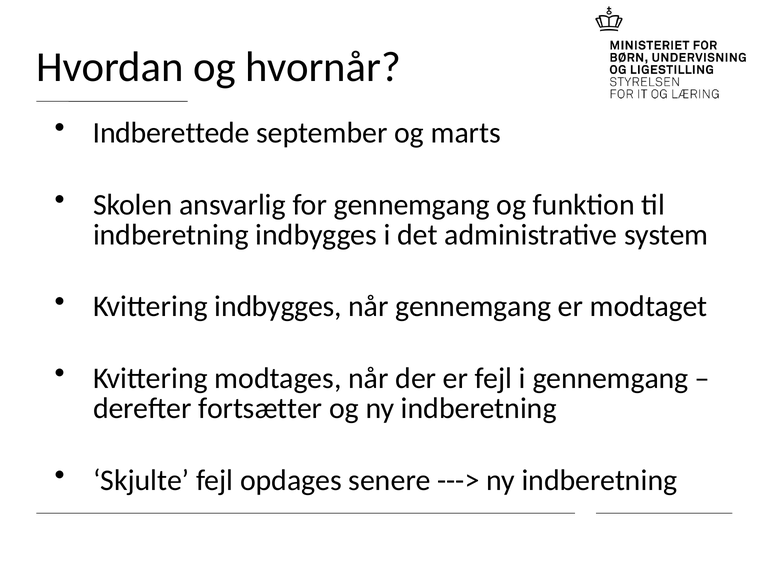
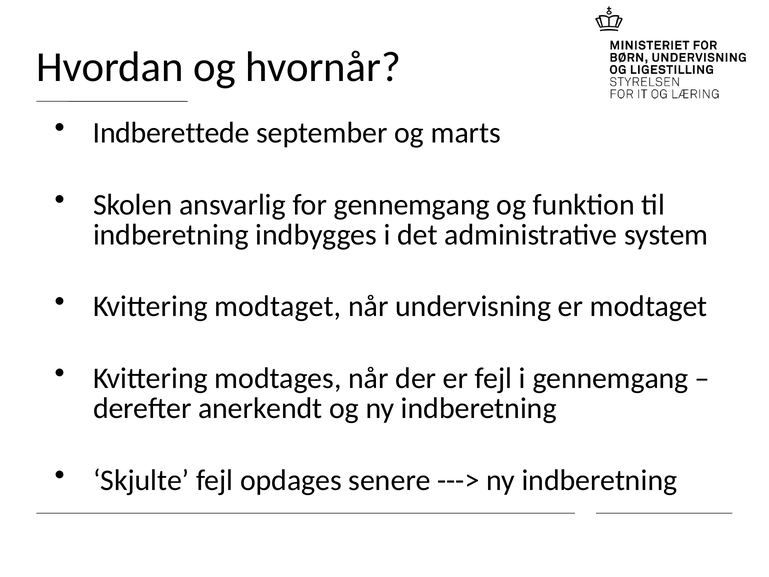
Kvittering indbygges: indbygges -> modtaget
når gennemgang: gennemgang -> undervisning
fortsætter: fortsætter -> anerkendt
